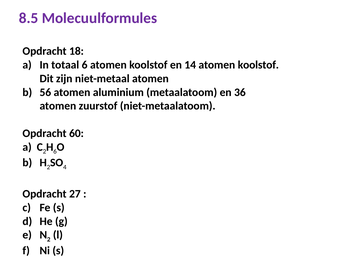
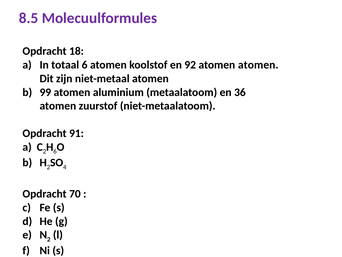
14: 14 -> 92
koolstof at (258, 65): koolstof -> atomen
56: 56 -> 99
60: 60 -> 91
27: 27 -> 70
